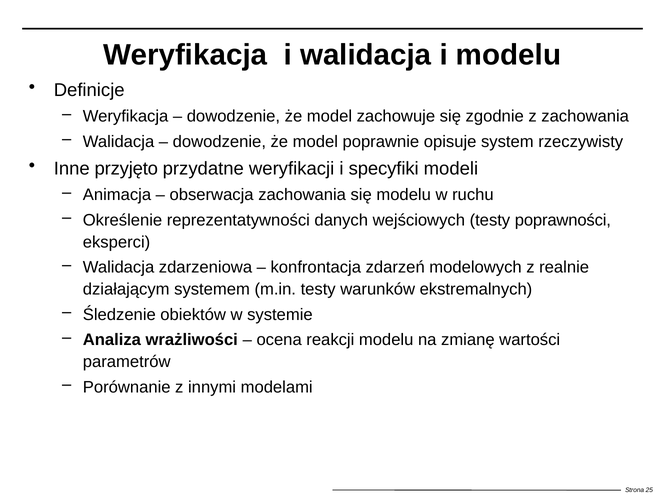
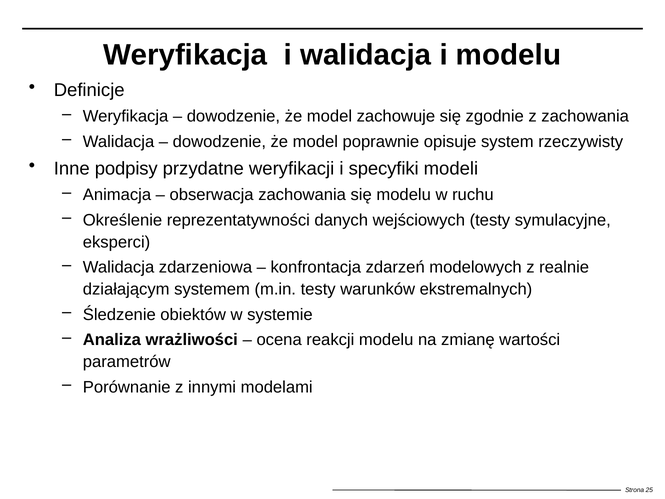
przyjęto: przyjęto -> podpisy
poprawności: poprawności -> symulacyjne
